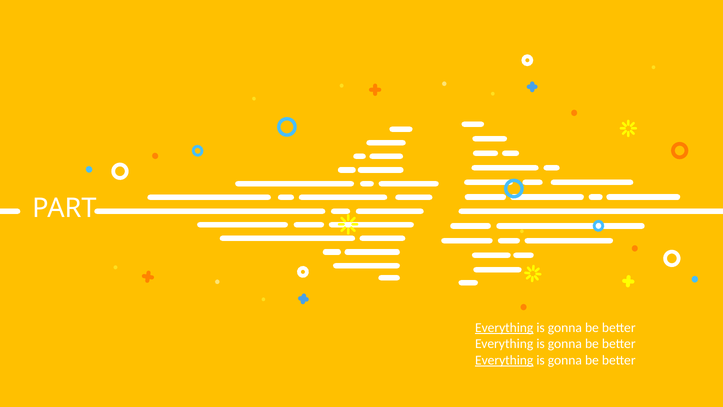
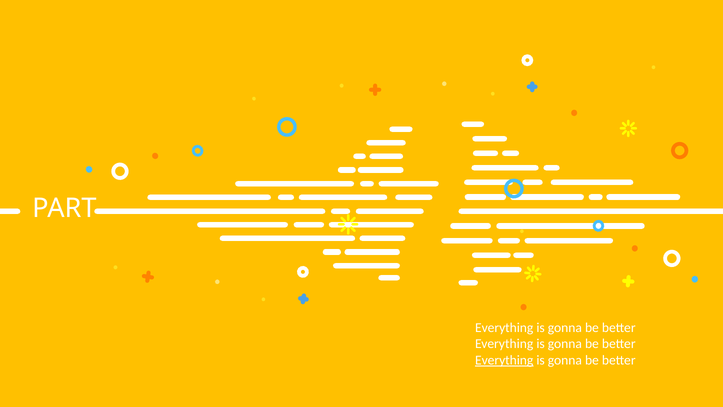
Everything at (504, 327) underline: present -> none
